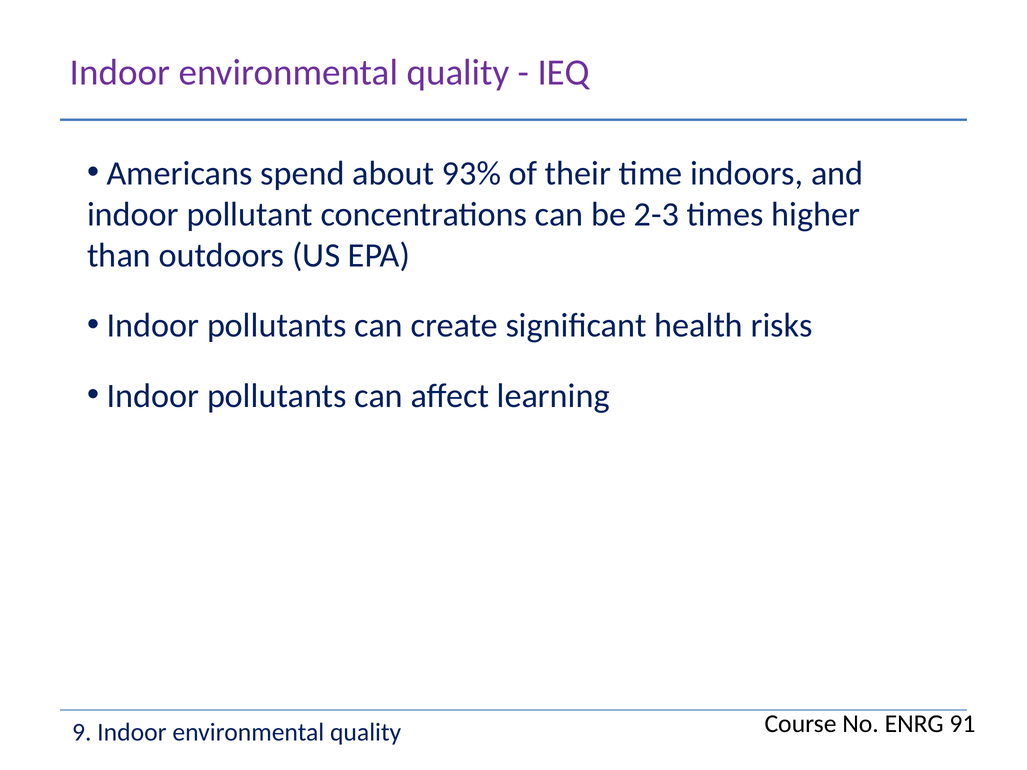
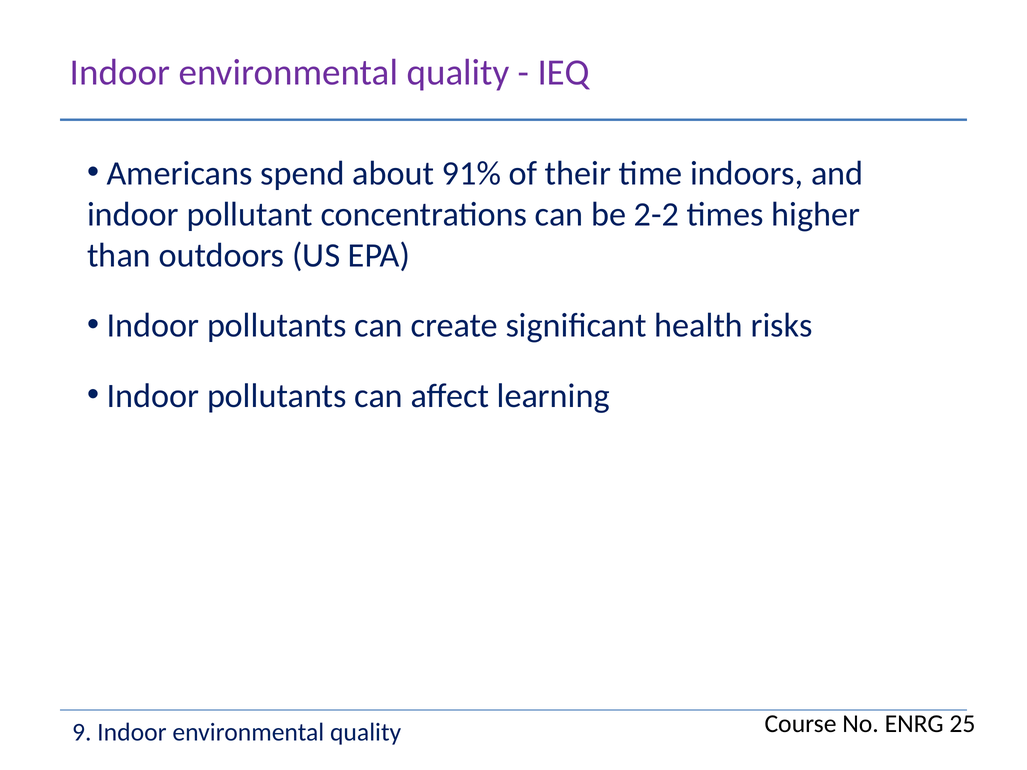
93%: 93% -> 91%
2-3: 2-3 -> 2-2
91: 91 -> 25
